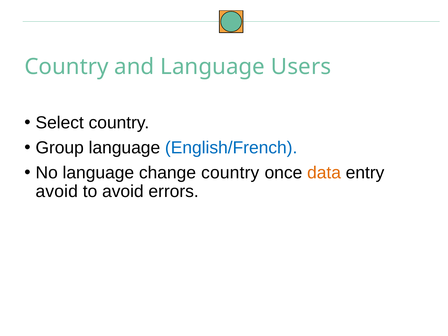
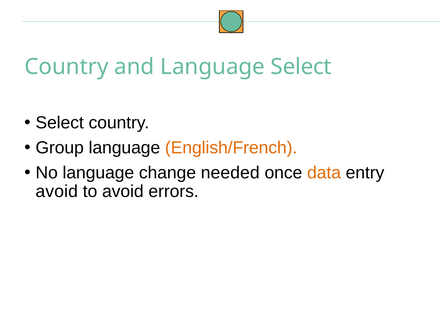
Language Users: Users -> Select
English/French colour: blue -> orange
change country: country -> needed
